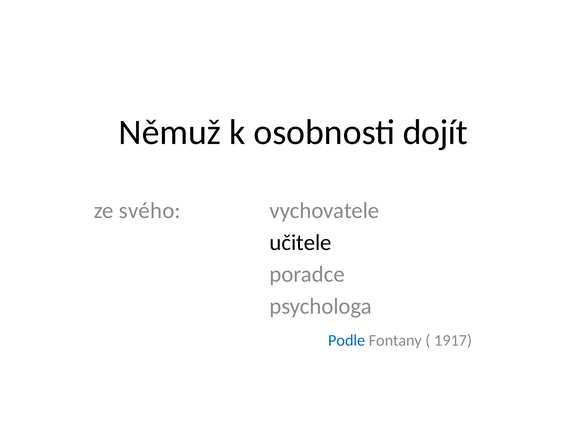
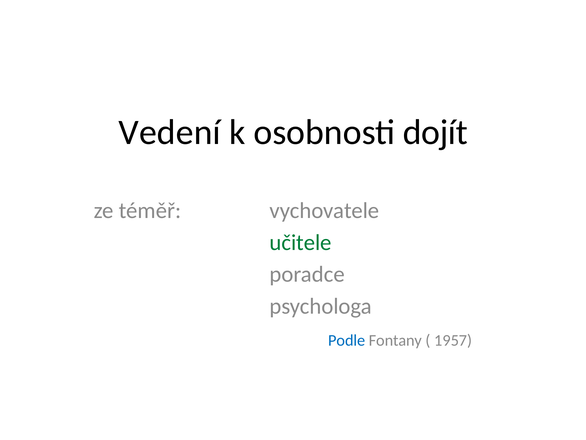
Němuž: Němuž -> Vedení
svého: svého -> téměř
učitele colour: black -> green
1917: 1917 -> 1957
